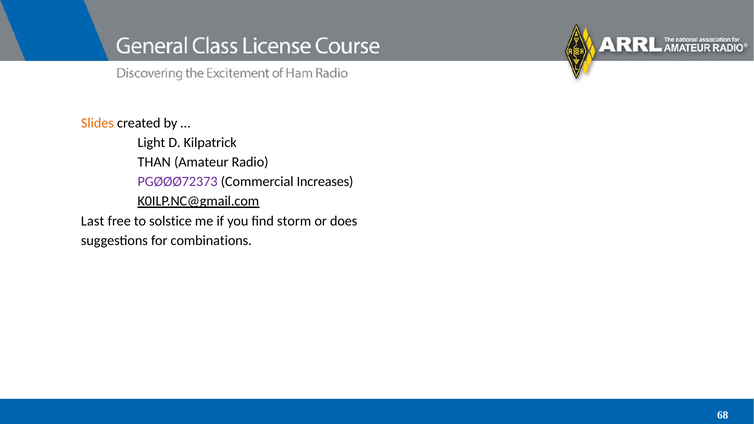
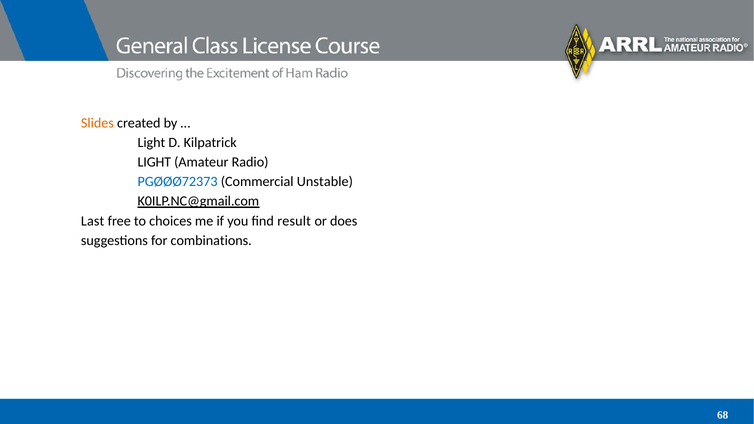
THAN at (154, 162): THAN -> LIGHT
PGØØØ72373 colour: purple -> blue
Increases: Increases -> Unstable
solstice: solstice -> choices
storm: storm -> result
